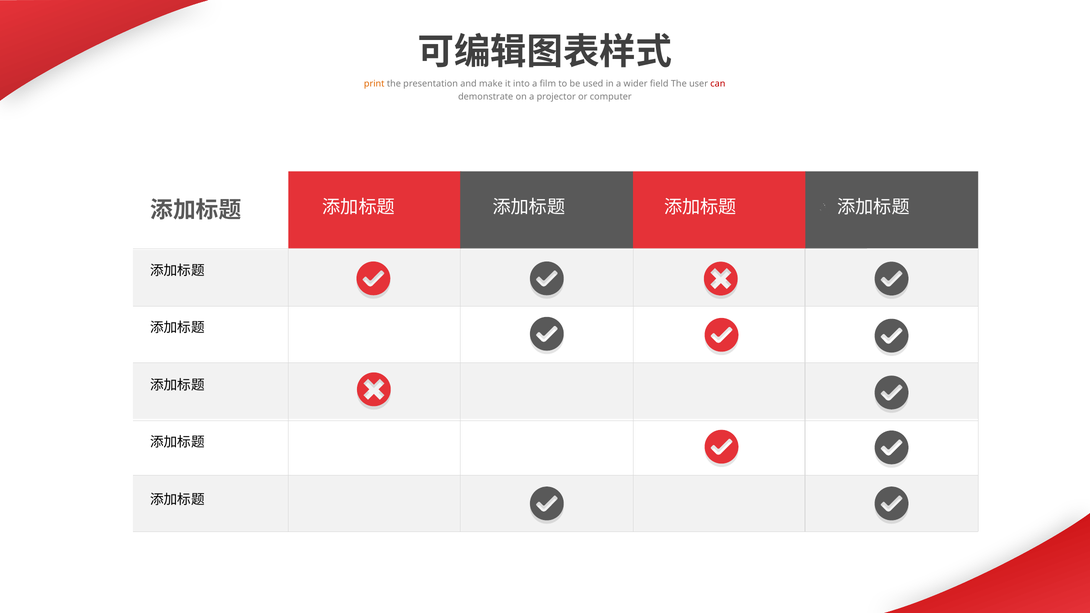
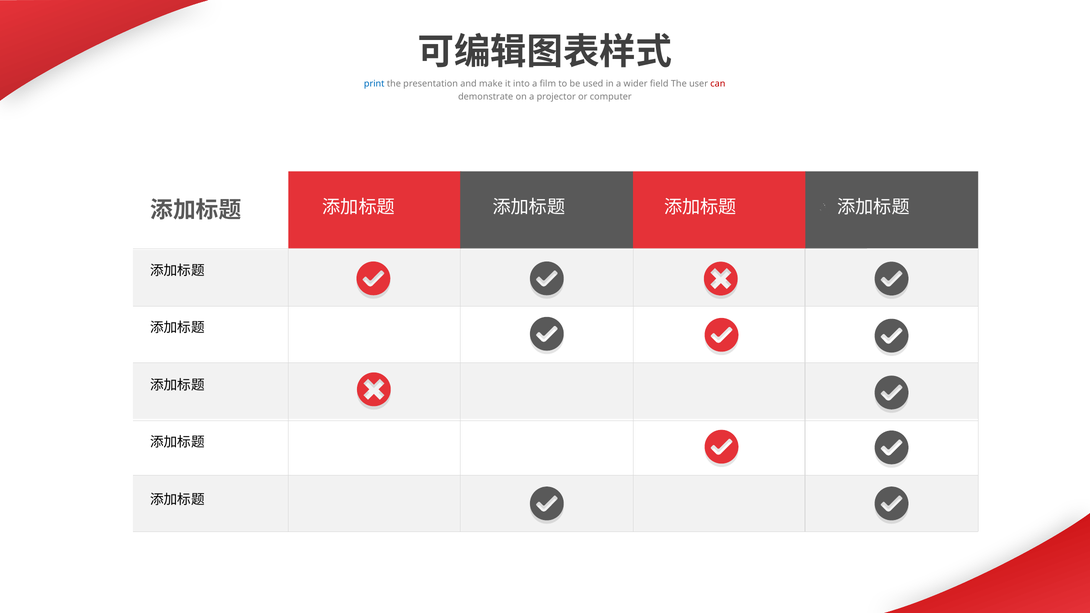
print colour: orange -> blue
